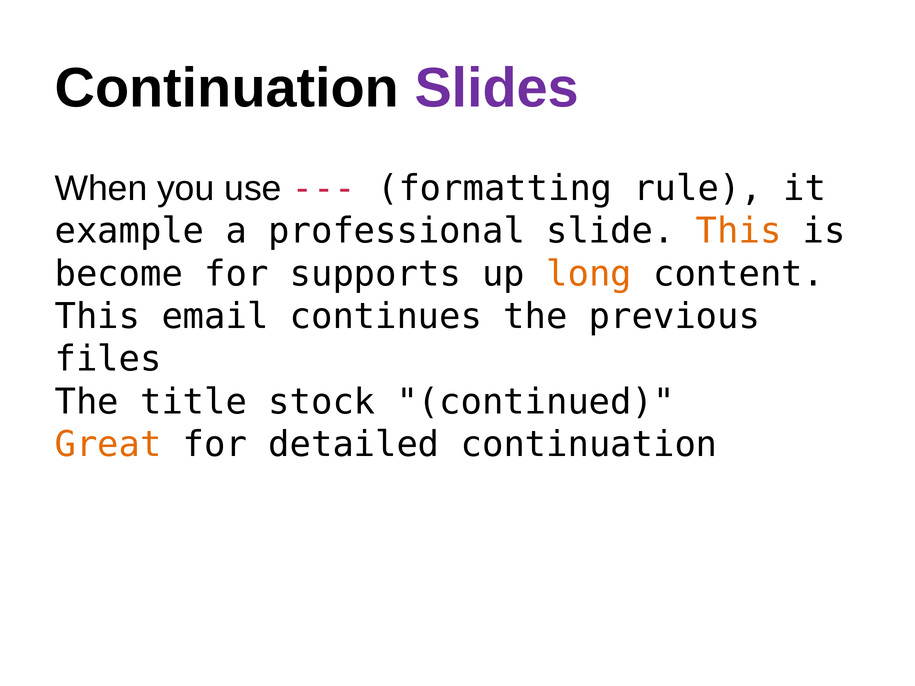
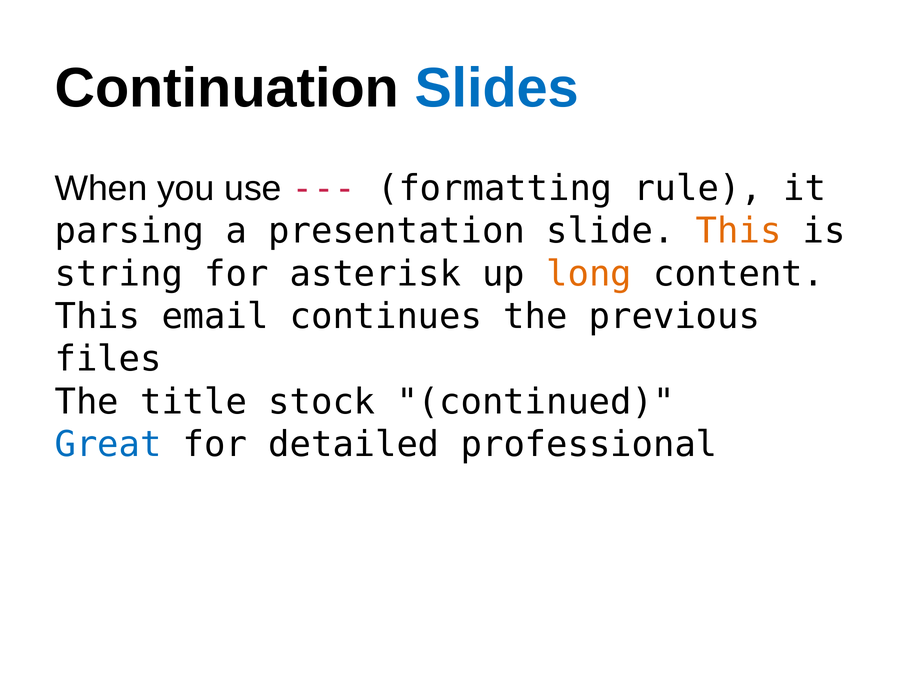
Slides colour: purple -> blue
example: example -> parsing
professional: professional -> presentation
become: become -> string
supports: supports -> asterisk
Great colour: orange -> blue
detailed continuation: continuation -> professional
